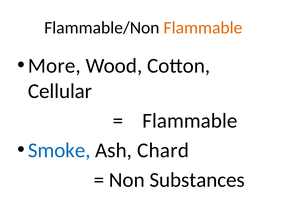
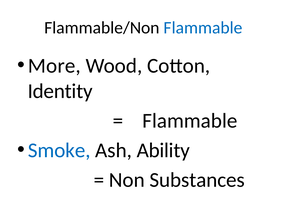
Flammable at (203, 28) colour: orange -> blue
Cellular: Cellular -> Identity
Chard: Chard -> Ability
